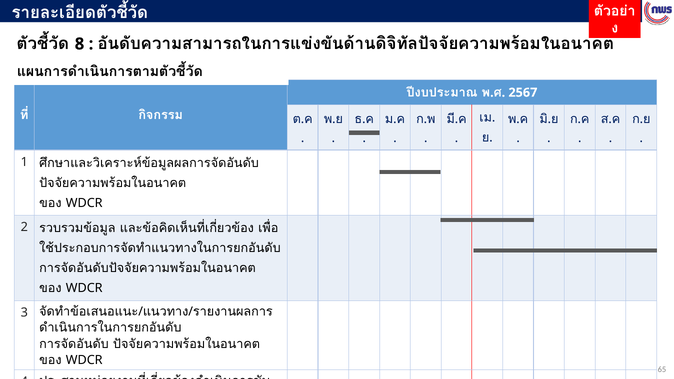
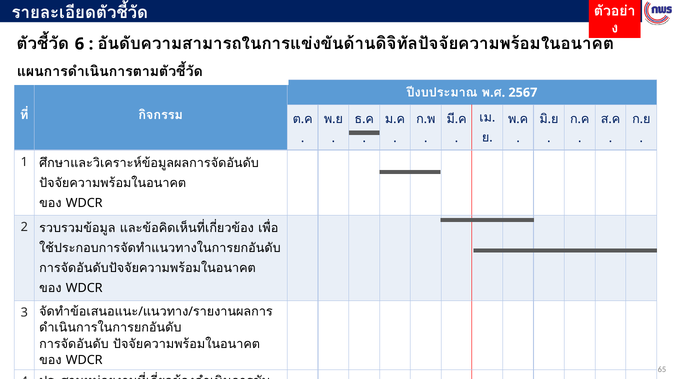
8: 8 -> 6
